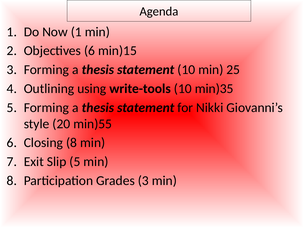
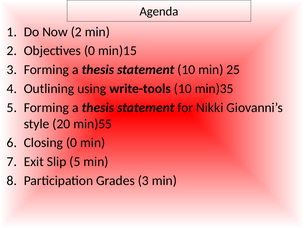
Now 1: 1 -> 2
Objectives 6: 6 -> 0
Closing 8: 8 -> 0
